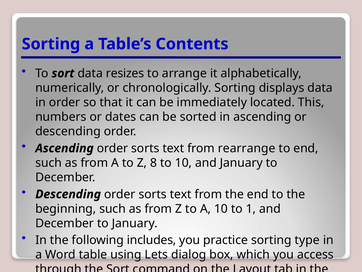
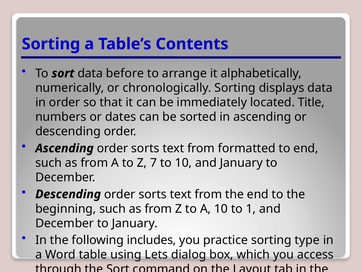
resizes: resizes -> before
This: This -> Title
rearrange: rearrange -> formatted
8: 8 -> 7
